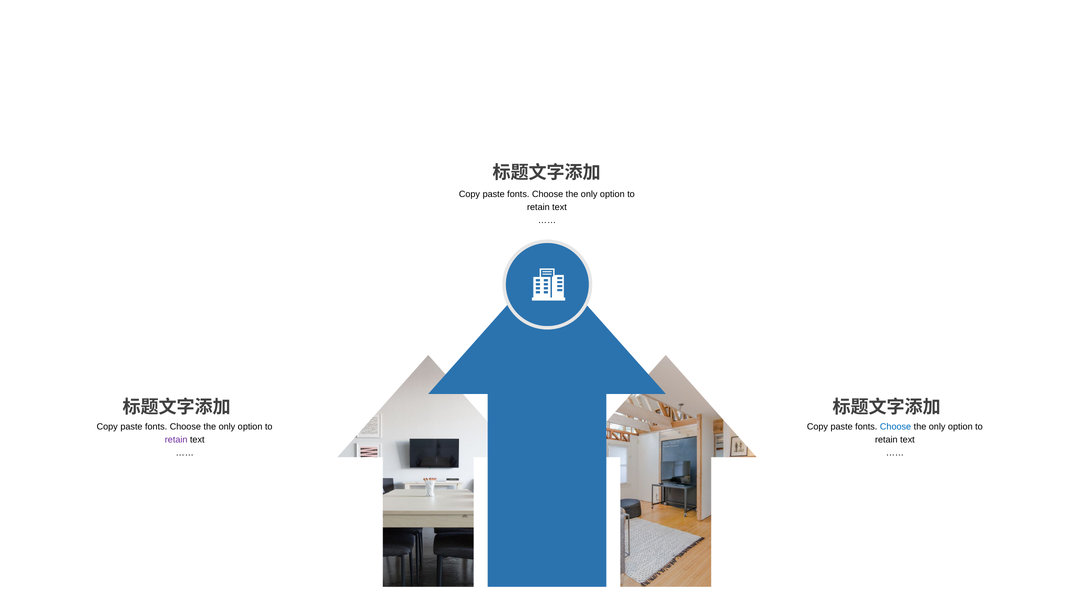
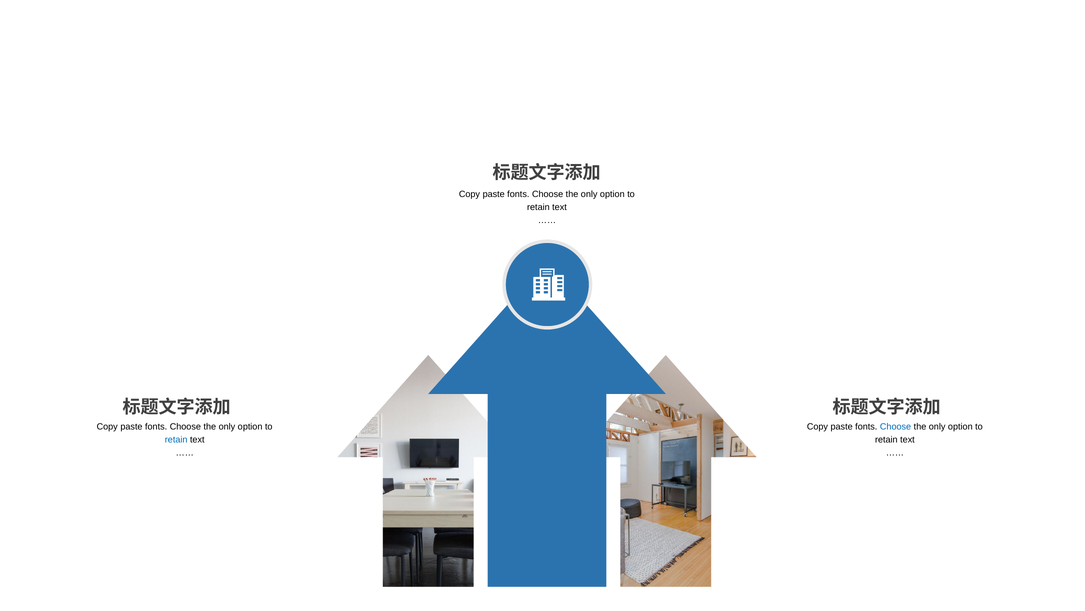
retain at (176, 439) colour: purple -> blue
